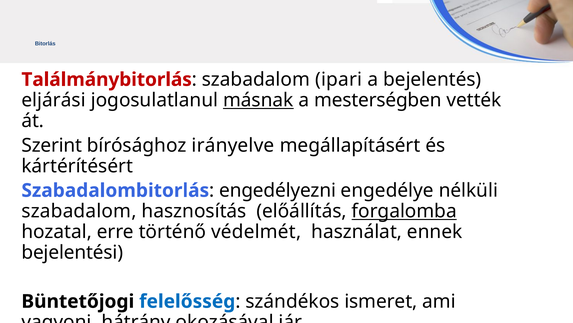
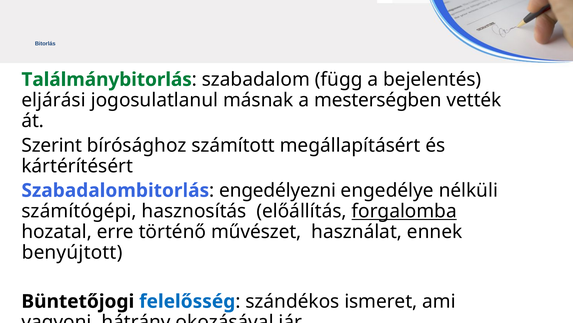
Találmánybitorlás colour: red -> green
ipari: ipari -> függ
másnak underline: present -> none
irányelve: irányelve -> számított
szabadalom at (79, 211): szabadalom -> számítógépi
védelmét: védelmét -> művészet
bejelentési: bejelentési -> benyújtott
